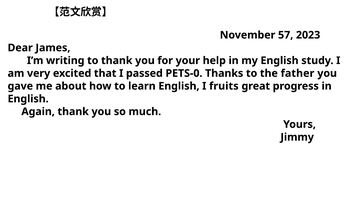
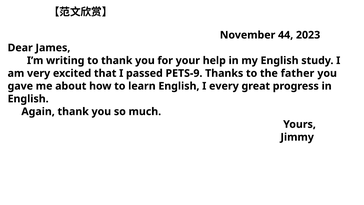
57: 57 -> 44
PETS-0: PETS-0 -> PETS-9
fruits: fruits -> every
